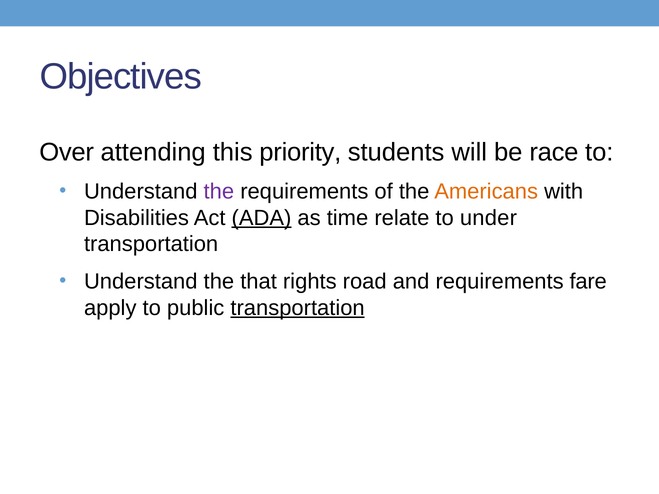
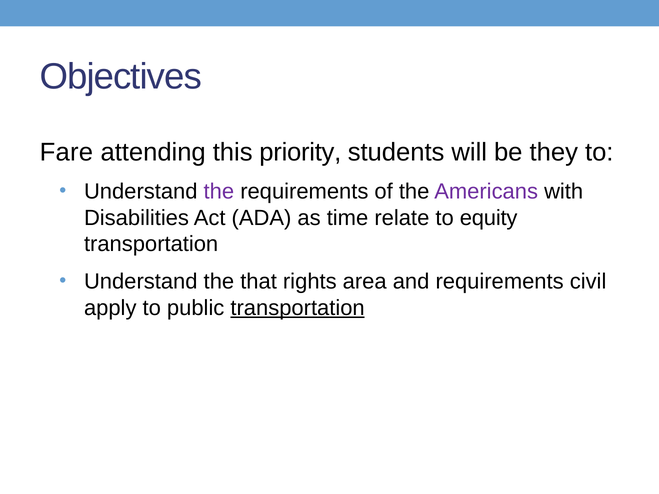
Over: Over -> Fare
race: race -> they
Americans colour: orange -> purple
ADA underline: present -> none
under: under -> equity
road: road -> area
fare: fare -> civil
